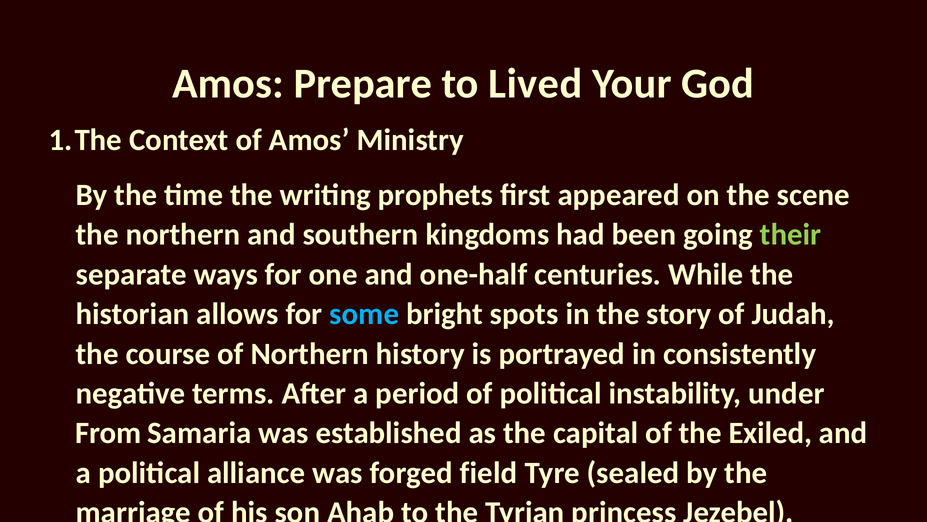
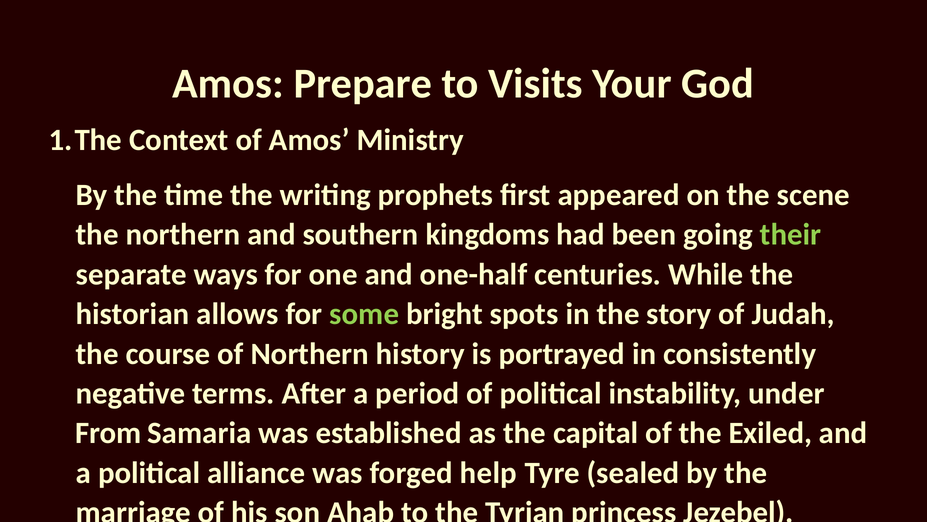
Lived: Lived -> Visits
some colour: light blue -> light green
field: field -> help
